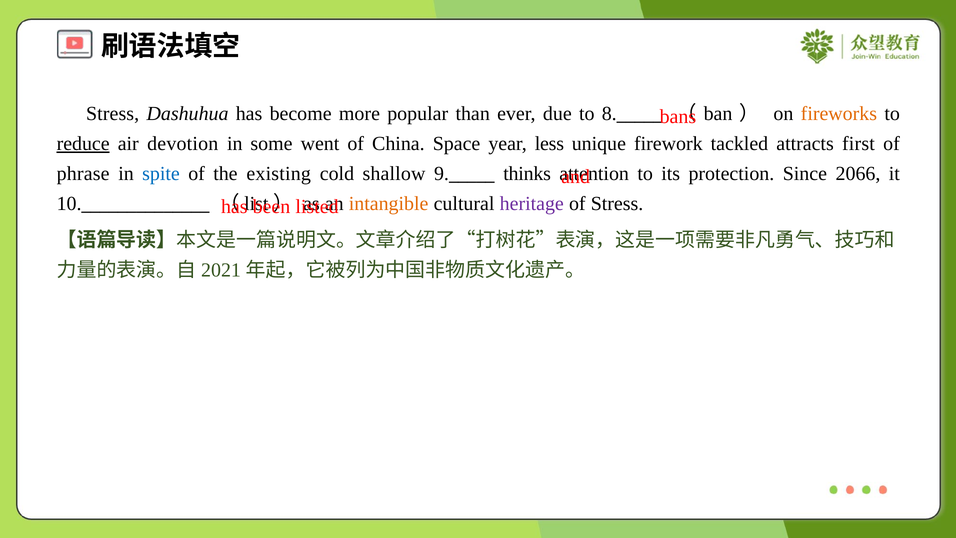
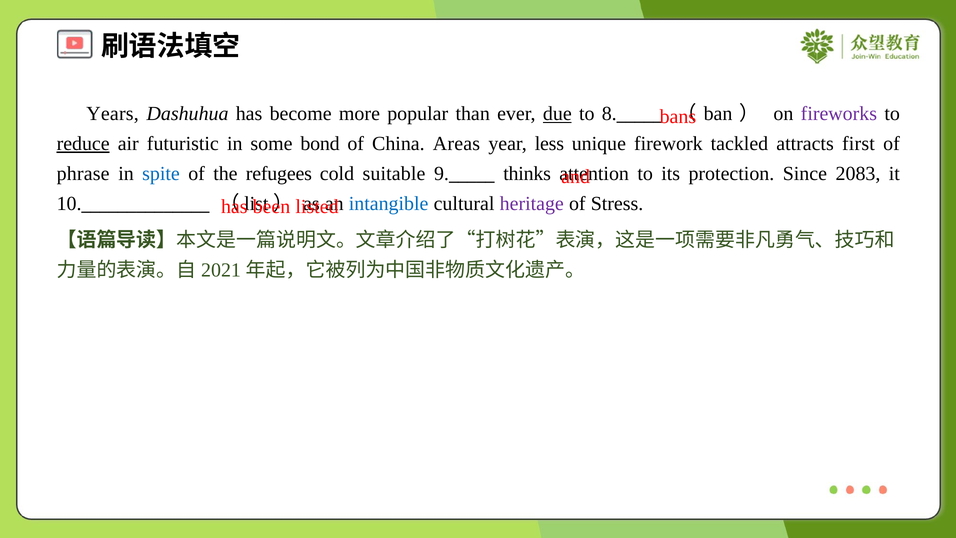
Stress at (113, 114): Stress -> Years
due underline: none -> present
fireworks colour: orange -> purple
devotion: devotion -> futuristic
went: went -> bond
Space: Space -> Areas
existing: existing -> refugees
shallow: shallow -> suitable
2066: 2066 -> 2083
intangible colour: orange -> blue
